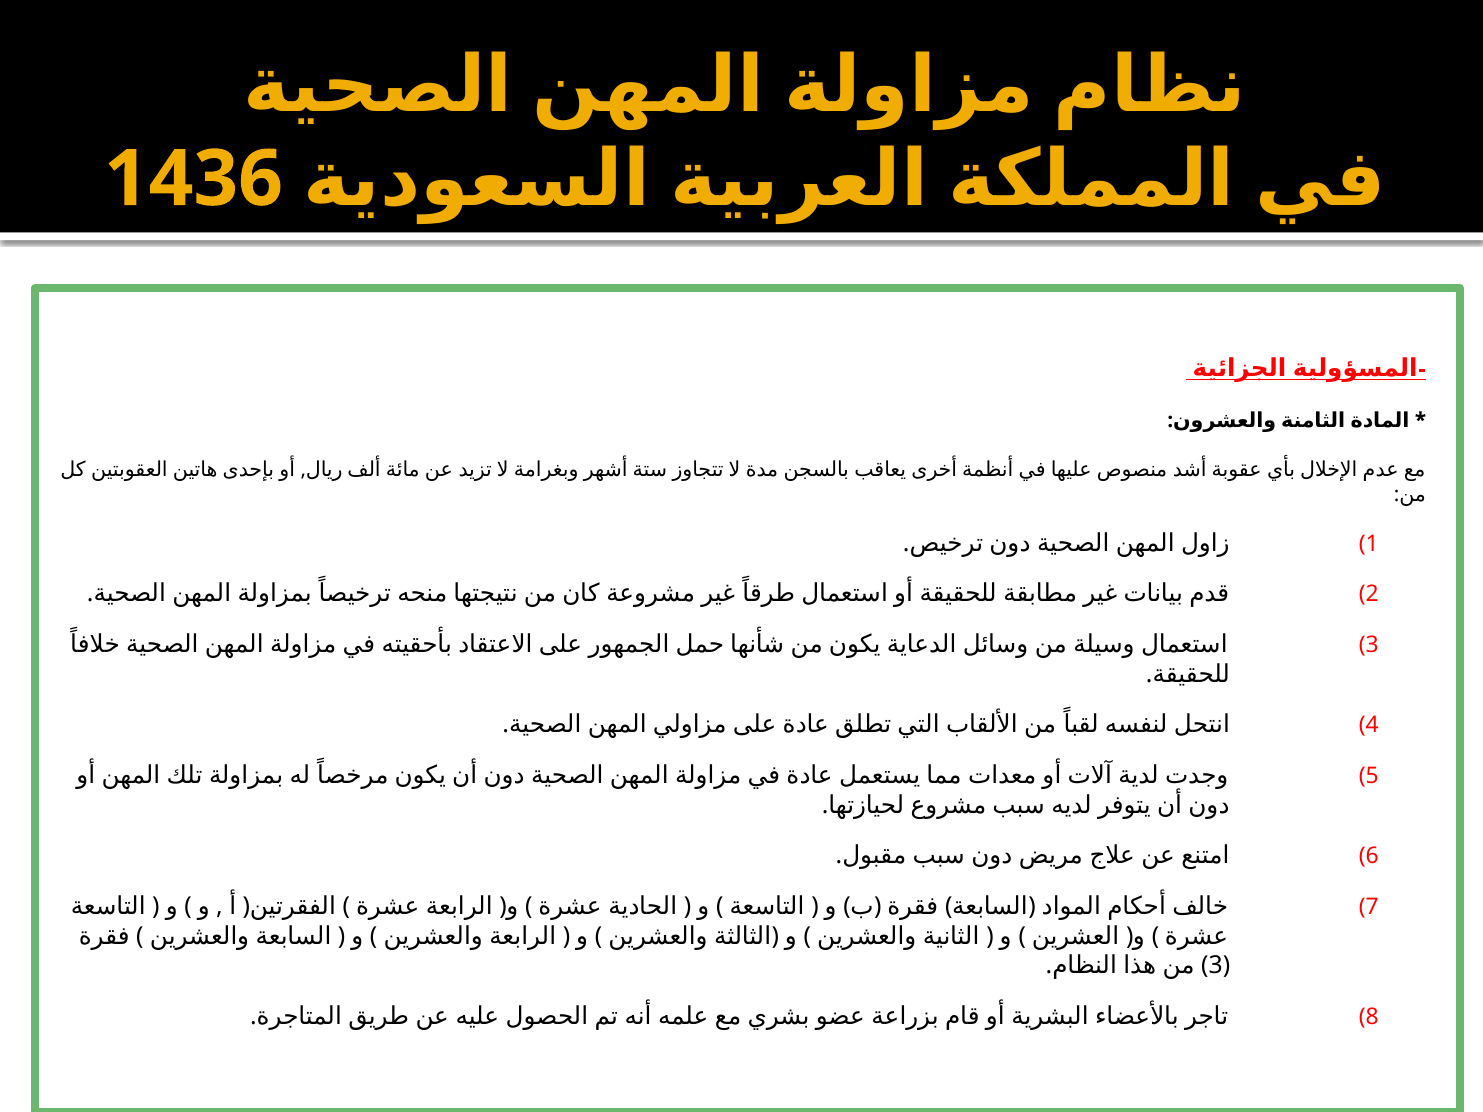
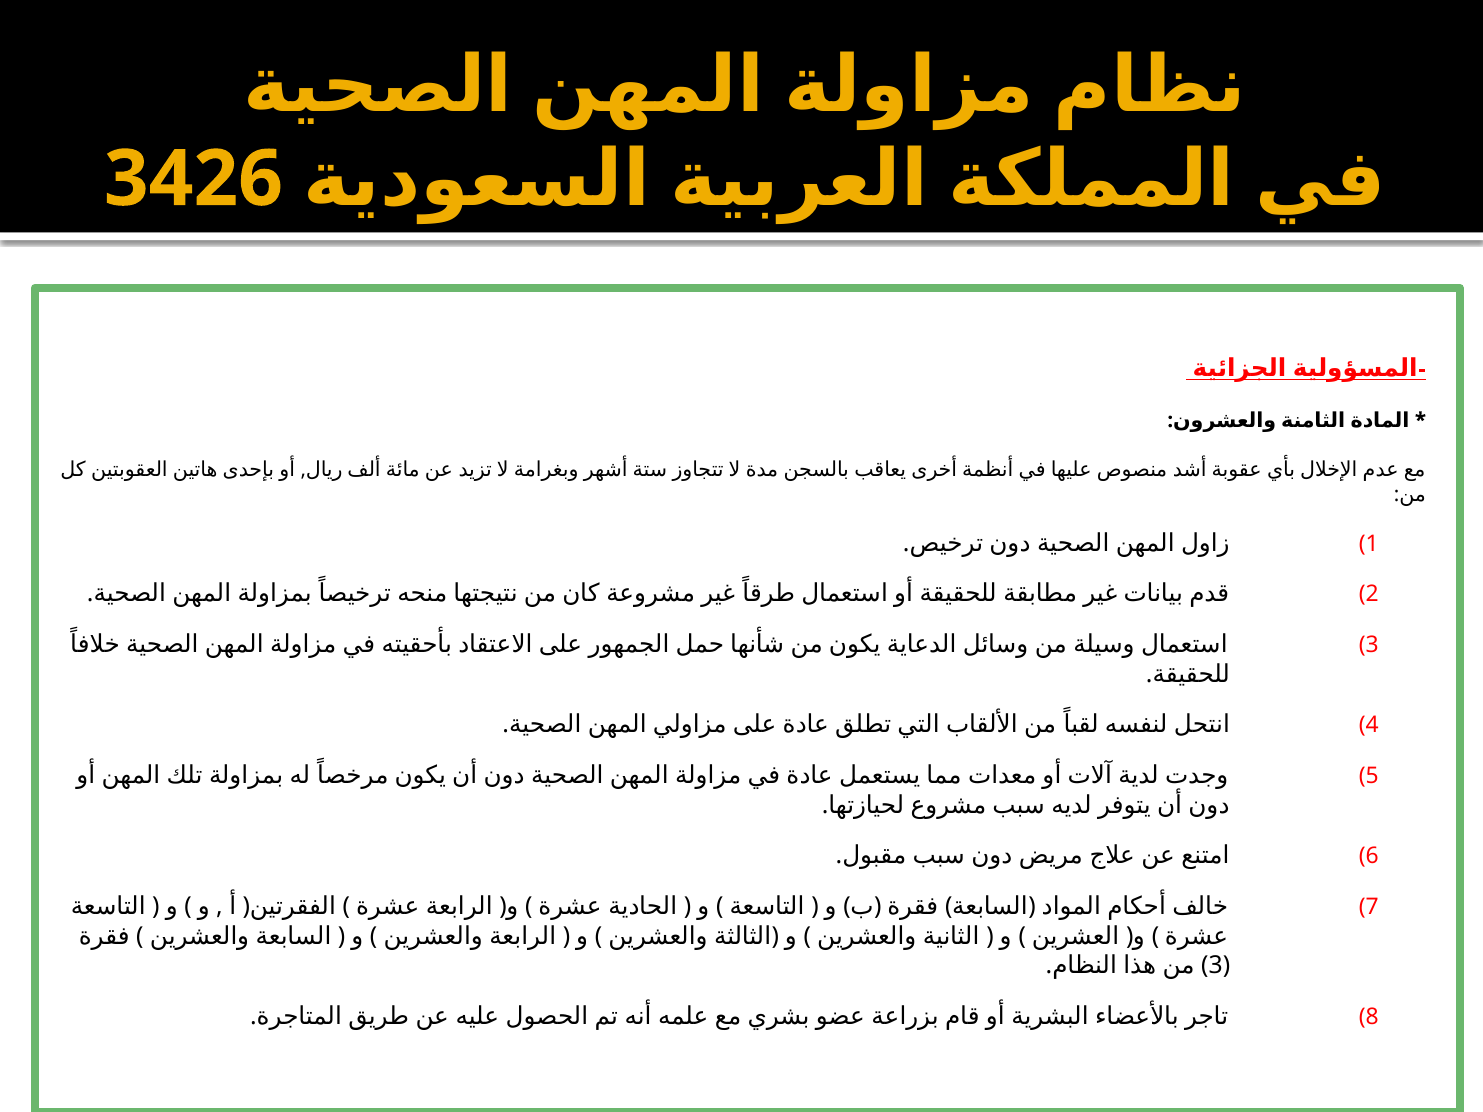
1436: 1436 -> 3426
